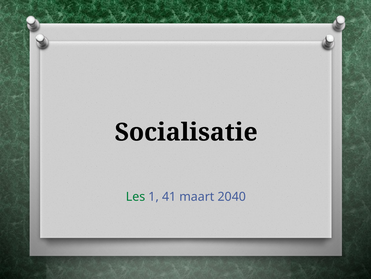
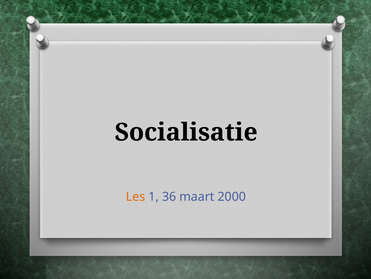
Les colour: green -> orange
41: 41 -> 36
2040: 2040 -> 2000
